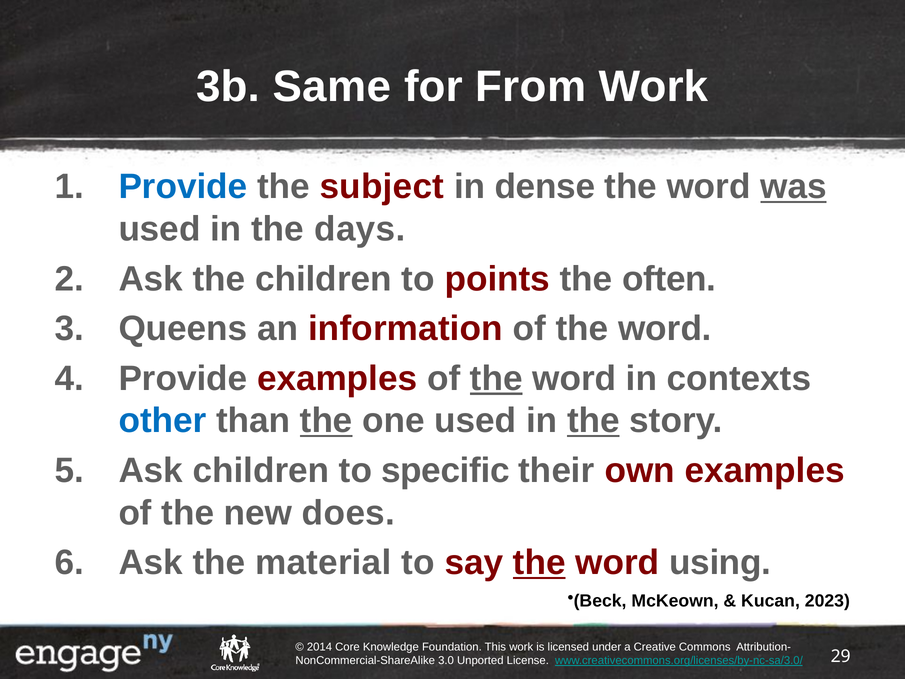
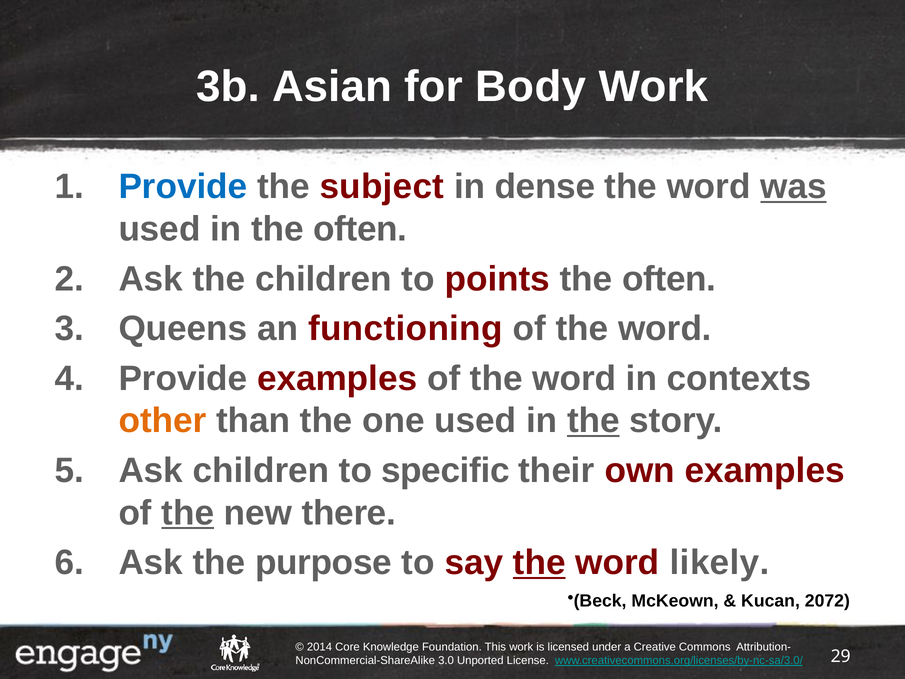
Same: Same -> Asian
From: From -> Body
in the days: days -> often
information: information -> functioning
the at (496, 378) underline: present -> none
other colour: blue -> orange
the at (326, 421) underline: present -> none
the at (188, 513) underline: none -> present
does: does -> there
material: material -> purpose
using: using -> likely
2023: 2023 -> 2072
